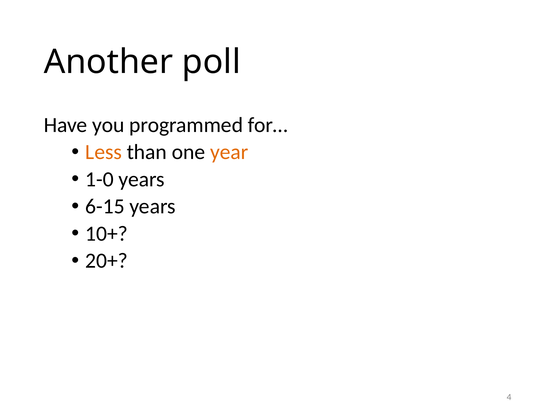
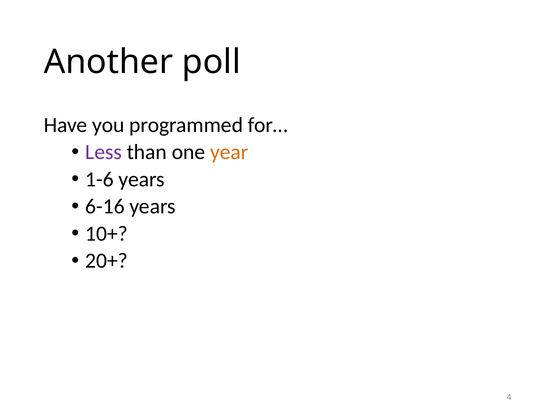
Less colour: orange -> purple
1-0: 1-0 -> 1-6
6-15: 6-15 -> 6-16
